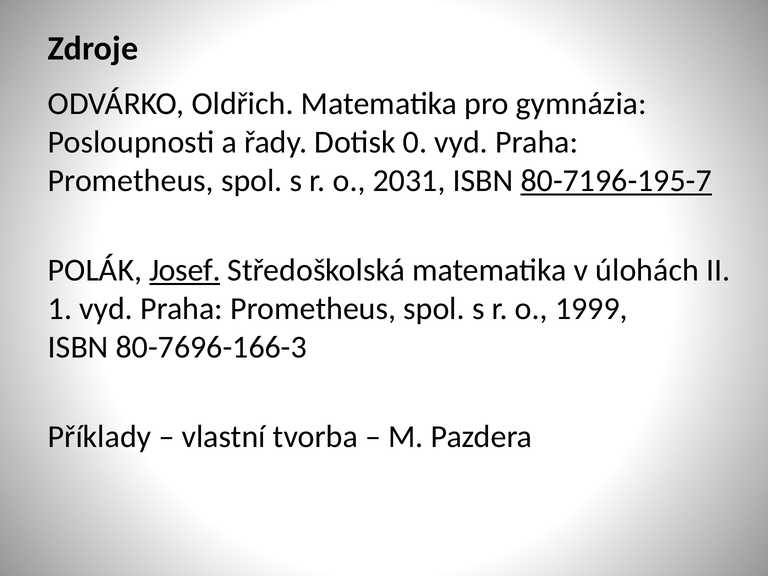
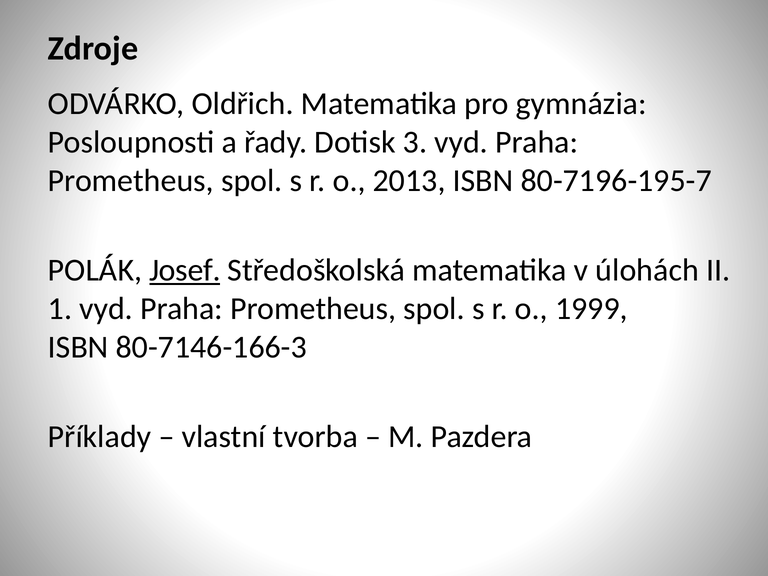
0: 0 -> 3
2031: 2031 -> 2013
80-7196-195-7 underline: present -> none
80-7696-166-3: 80-7696-166-3 -> 80-7146-166-3
